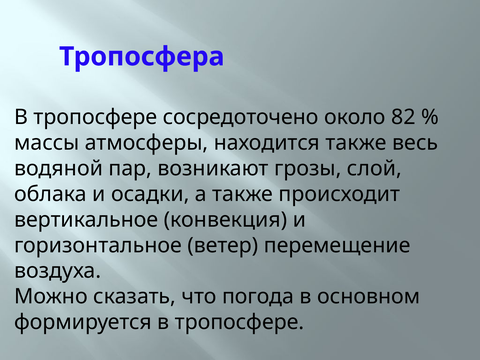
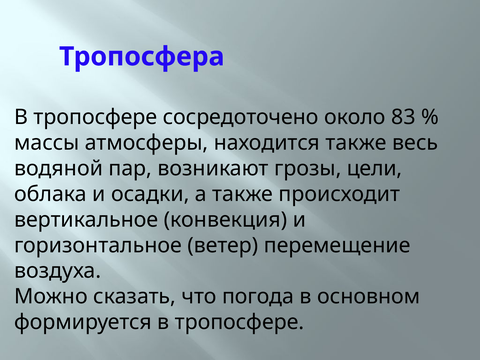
82: 82 -> 83
слой: слой -> цели
